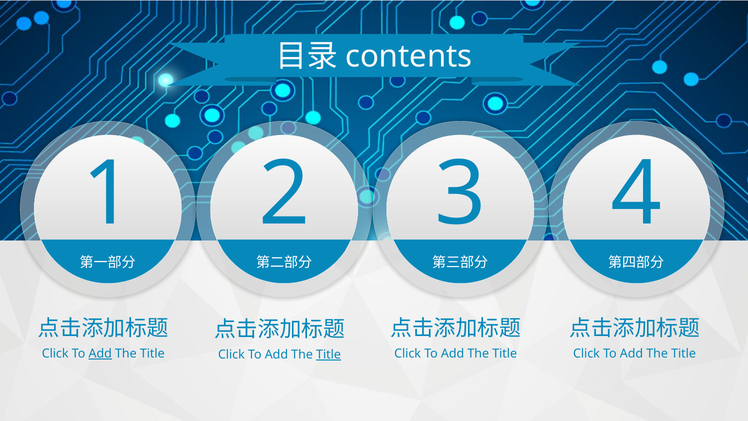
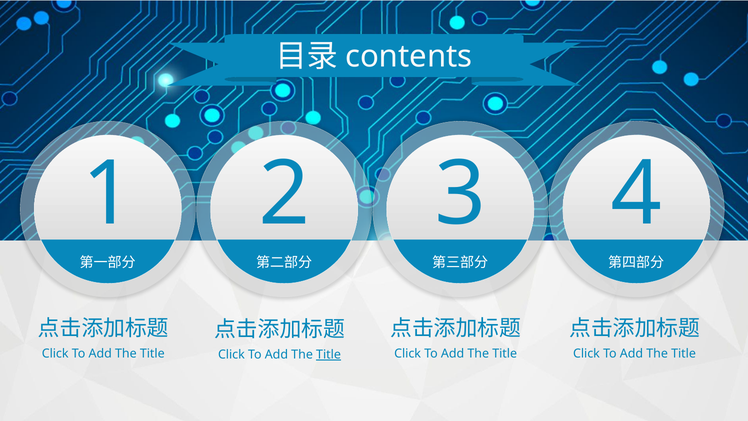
Add at (100, 353) underline: present -> none
